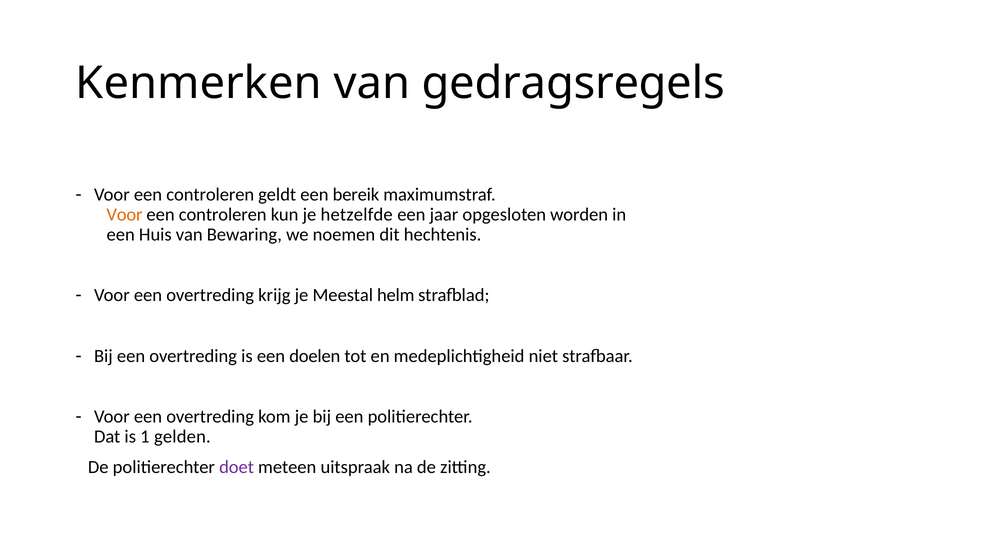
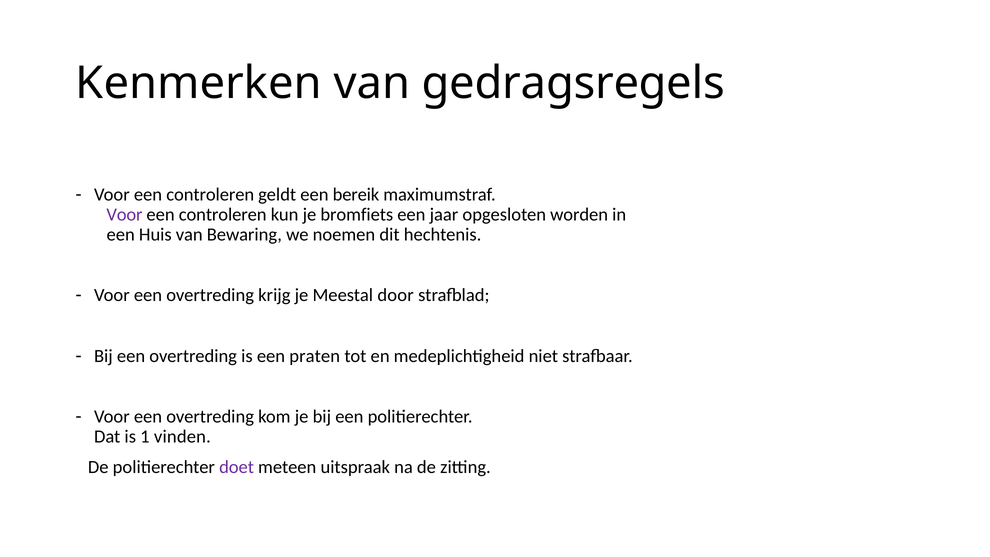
Voor at (124, 215) colour: orange -> purple
hetzelfde: hetzelfde -> bromfiets
helm: helm -> door
doelen: doelen -> praten
gelden: gelden -> vinden
